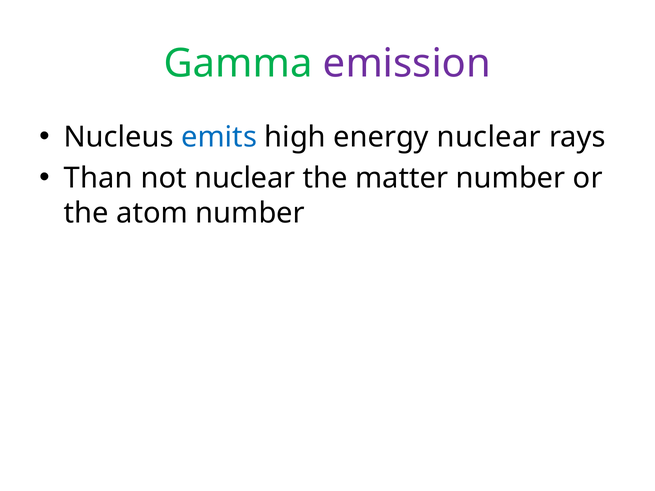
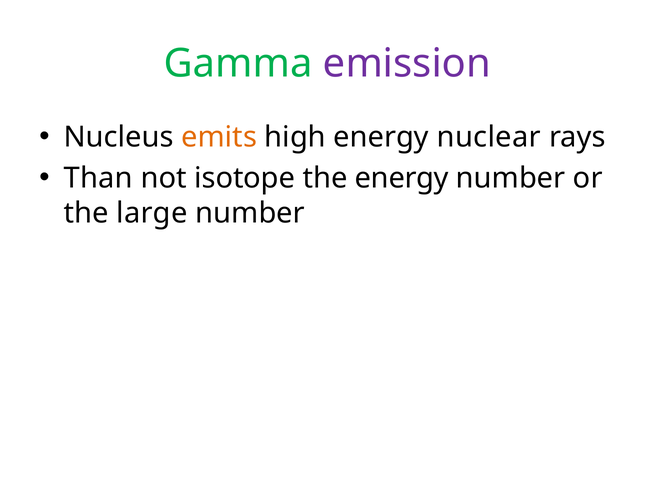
emits colour: blue -> orange
not nuclear: nuclear -> isotope
the matter: matter -> energy
atom: atom -> large
